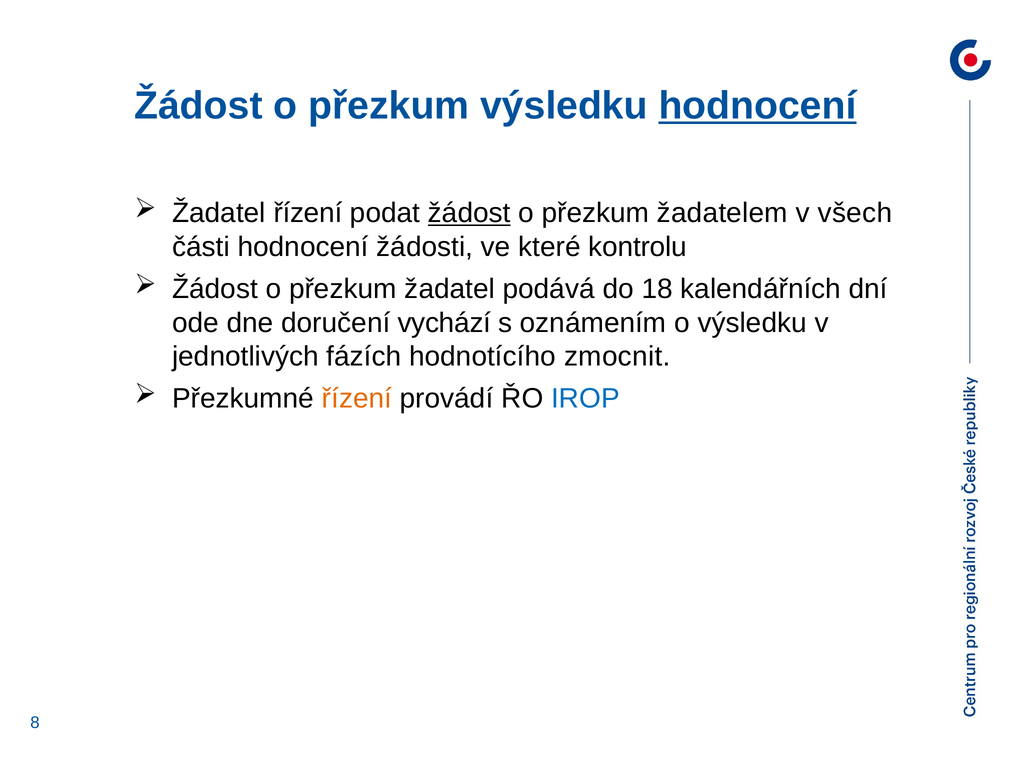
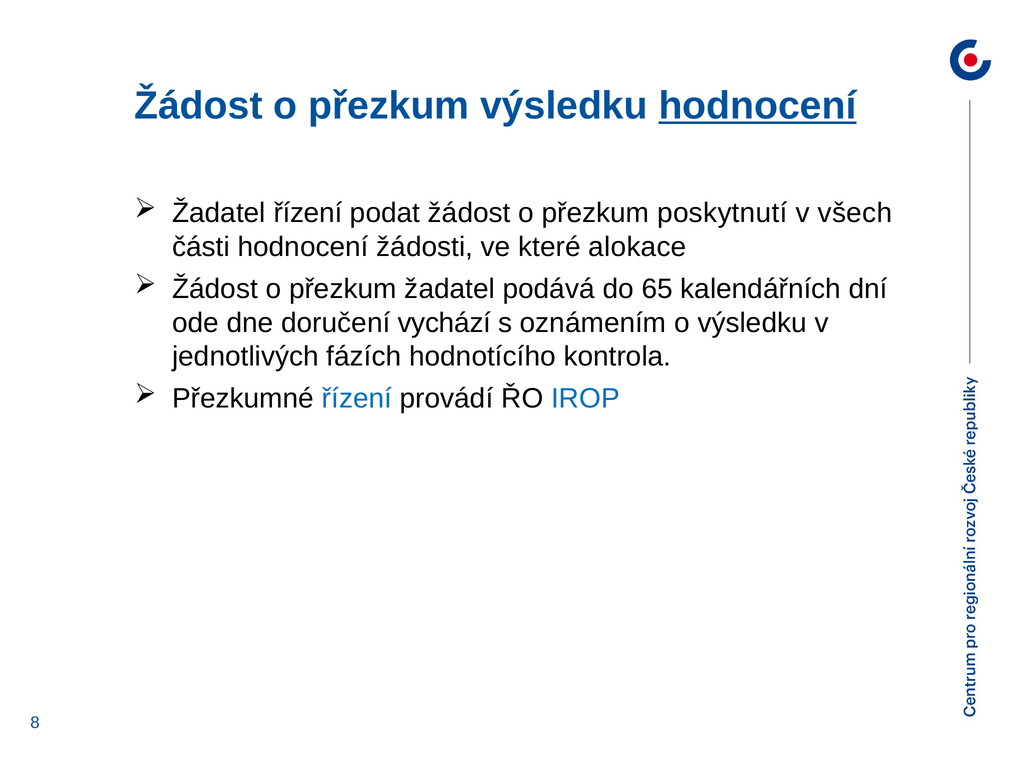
žádost at (469, 213) underline: present -> none
žadatelem: žadatelem -> poskytnutí
kontrolu: kontrolu -> alokace
18: 18 -> 65
zmocnit: zmocnit -> kontrola
řízení at (357, 398) colour: orange -> blue
